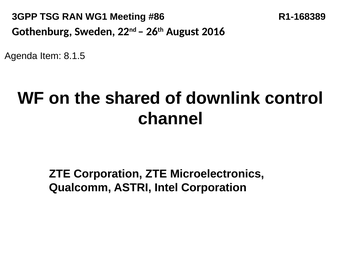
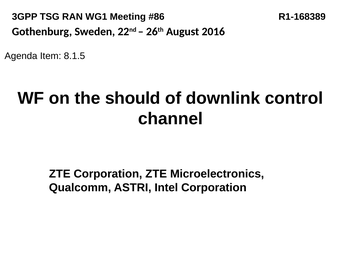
shared: shared -> should
